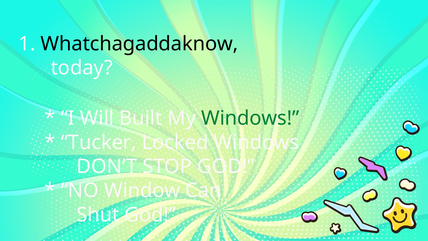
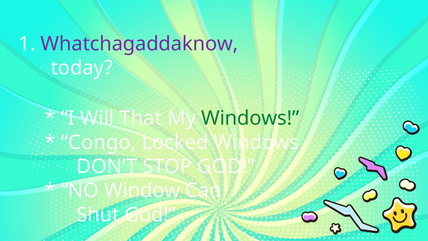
Whatchagaddaknow colour: black -> purple
Built: Built -> That
Tucker: Tucker -> Congo
